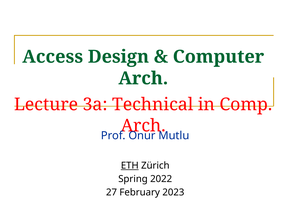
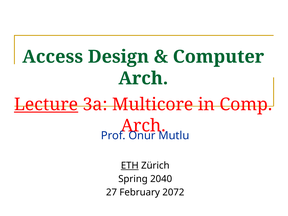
Lecture underline: none -> present
Technical: Technical -> Multicore
2022: 2022 -> 2040
2023: 2023 -> 2072
